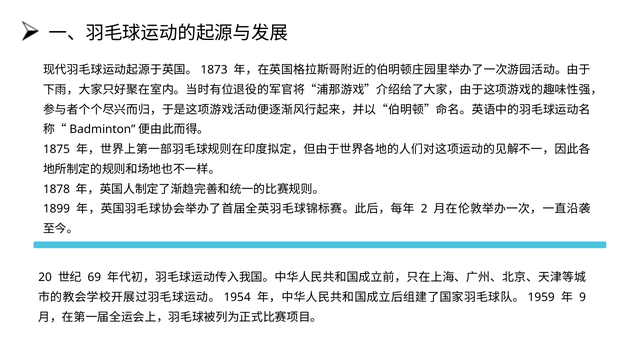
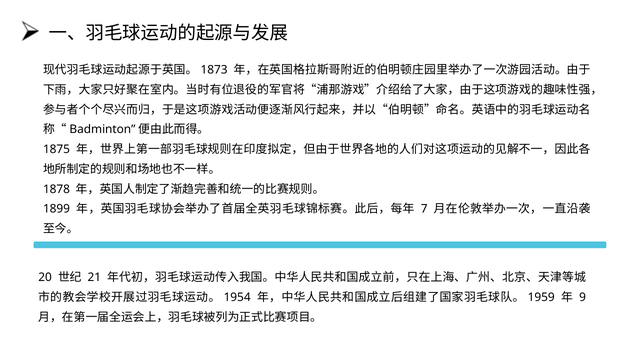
2: 2 -> 7
69: 69 -> 21
